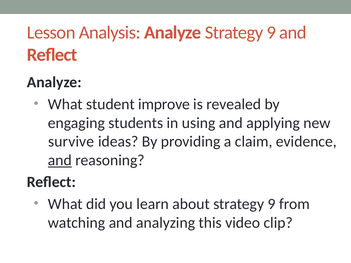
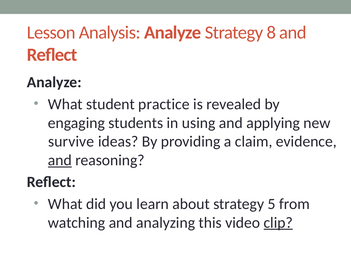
Analyze Strategy 9: 9 -> 8
improve: improve -> practice
about strategy 9: 9 -> 5
clip underline: none -> present
